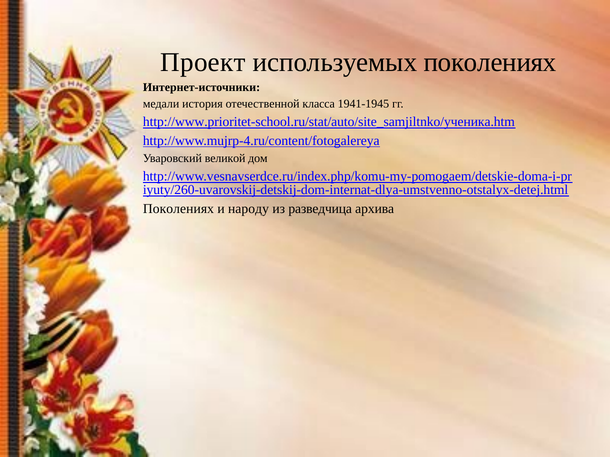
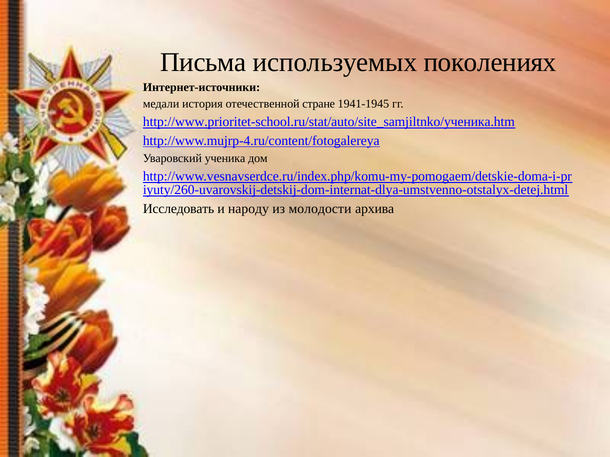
Проект: Проект -> Письма
класса: класса -> стране
великой: великой -> ученика
Поколениях at (178, 209): Поколениях -> Исследовать
разведчица: разведчица -> молодости
